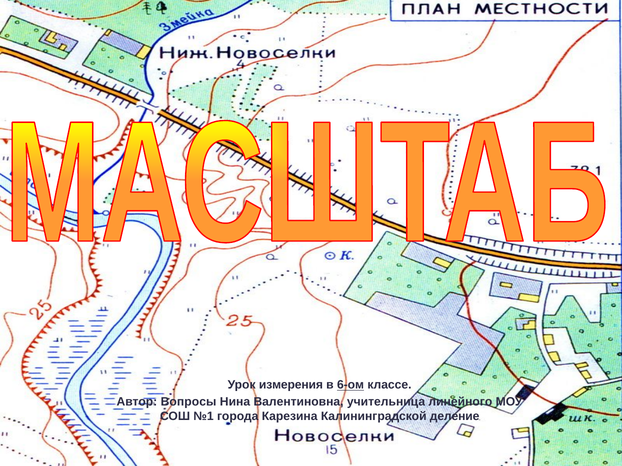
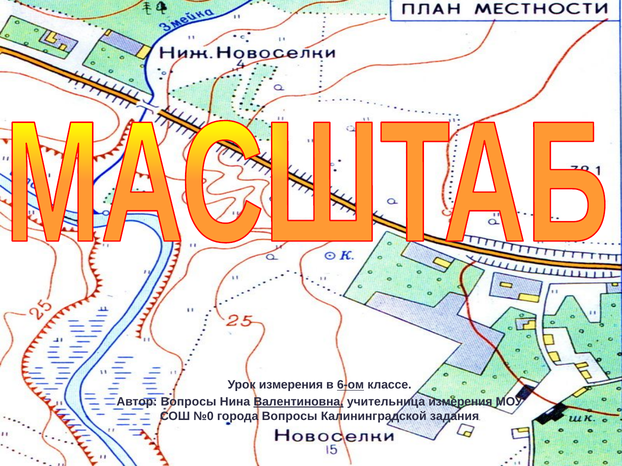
Валентиновна underline: none -> present
учительница линейного: линейного -> измерения
№1: №1 -> №0
города Карезина: Карезина -> Вопросы
деление: деление -> задания
